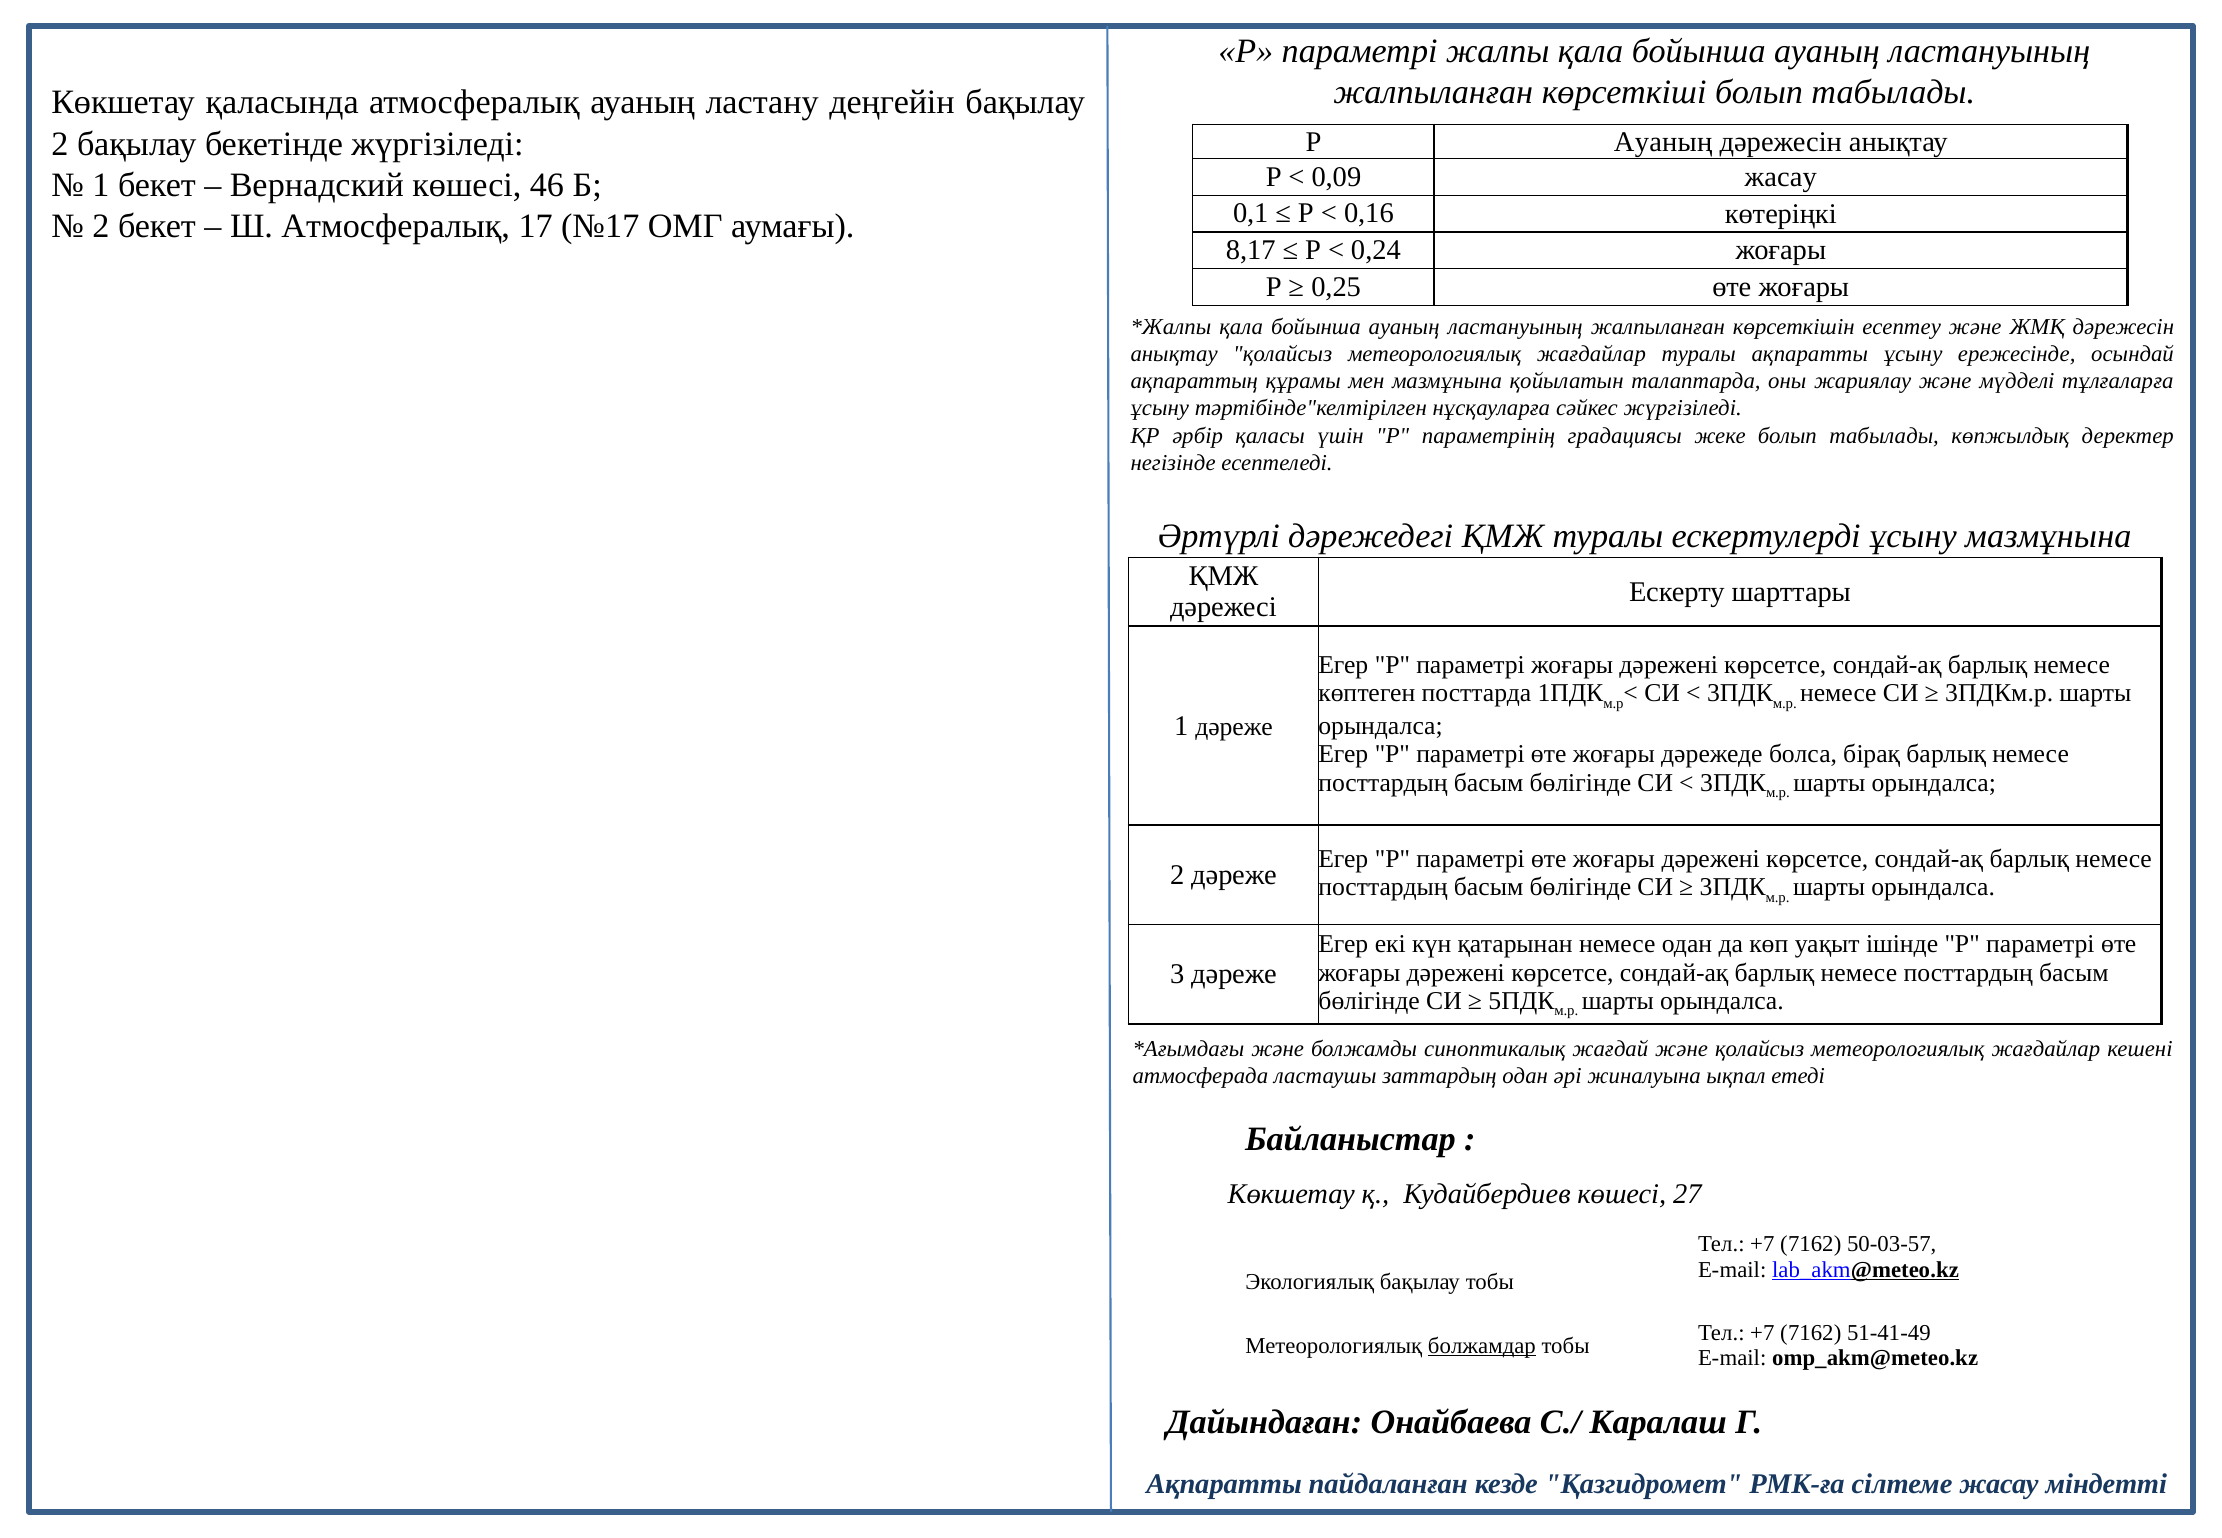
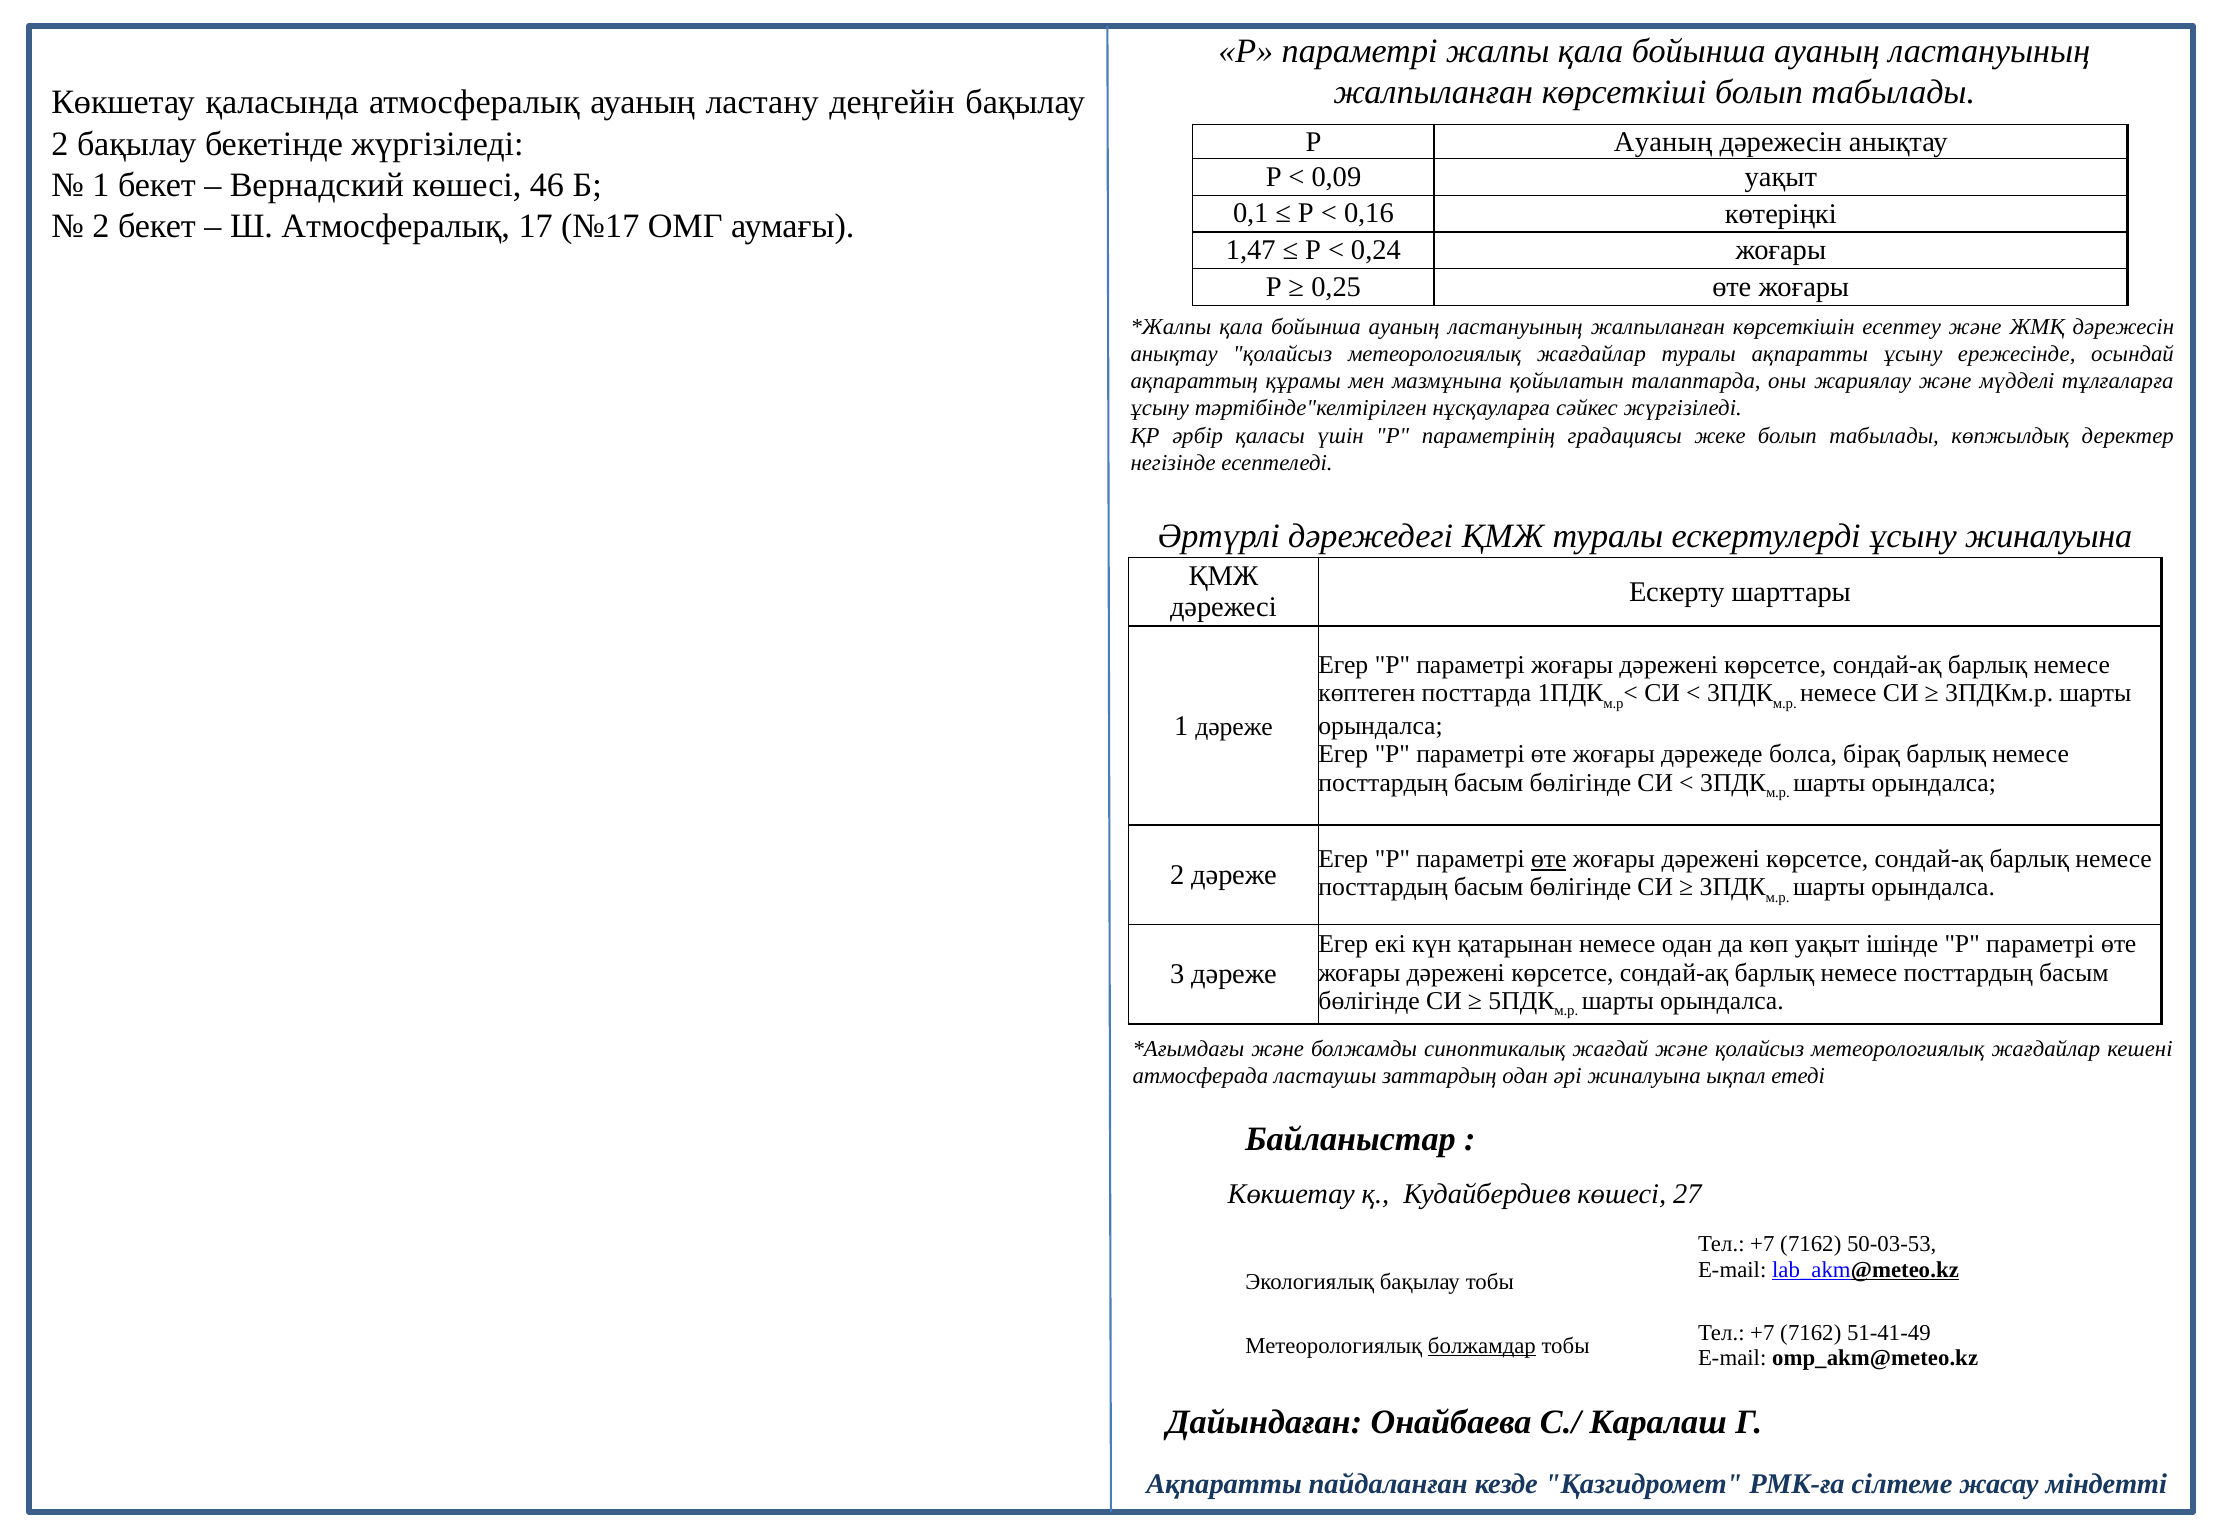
0,09 жасау: жасау -> уақыт
8,17: 8,17 -> 1,47
ұсыну мазмұнына: мазмұнына -> жиналуына
өте at (1549, 859) underline: none -> present
50-03-57: 50-03-57 -> 50-03-53
